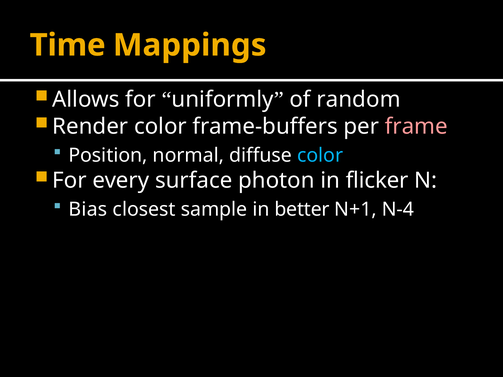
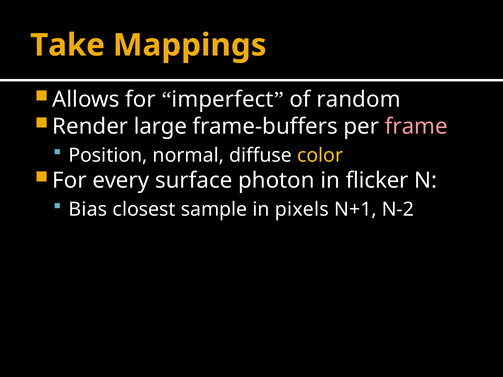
Time: Time -> Take
uniformly: uniformly -> imperfect
Render color: color -> large
color at (320, 155) colour: light blue -> yellow
better: better -> pixels
N-4: N-4 -> N-2
